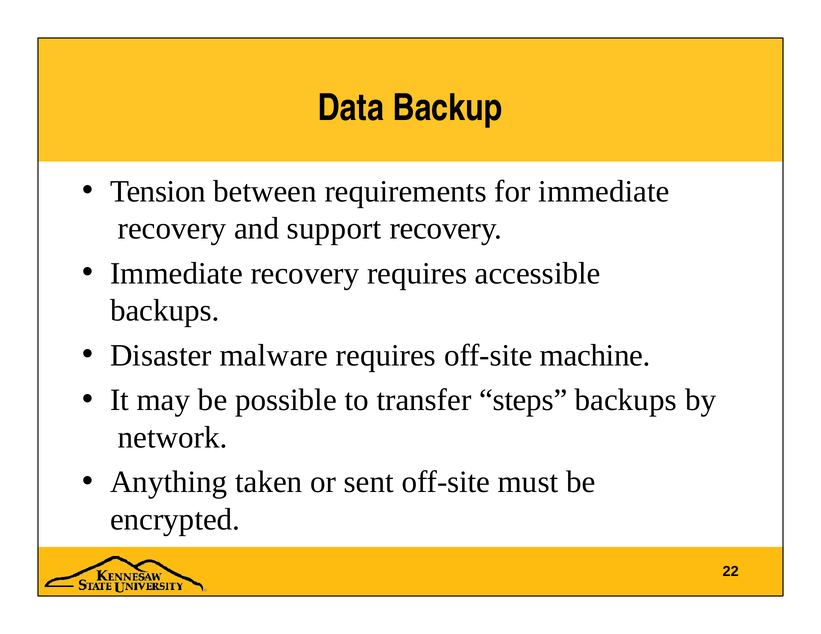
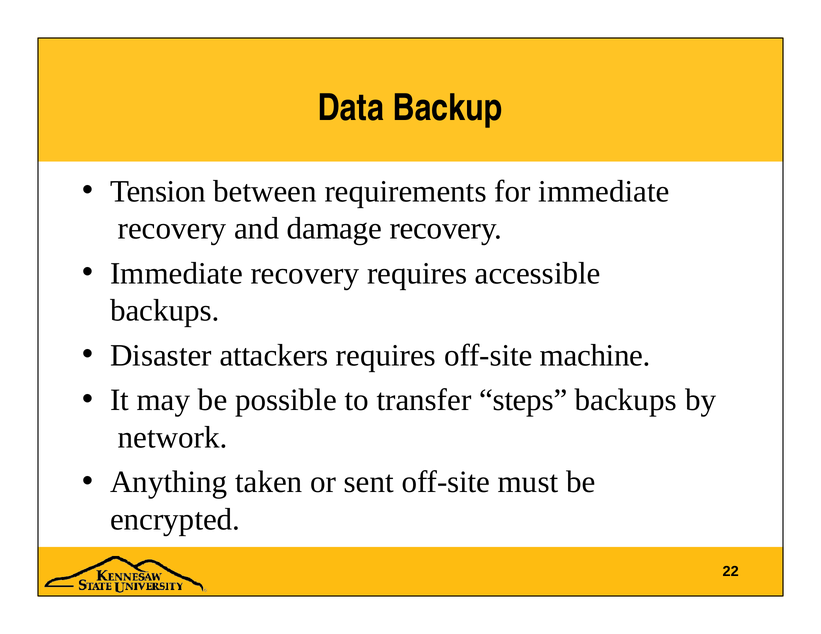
support: support -> damage
malware: malware -> attackers
